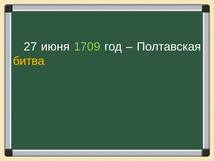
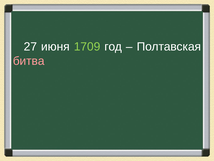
битва colour: yellow -> pink
